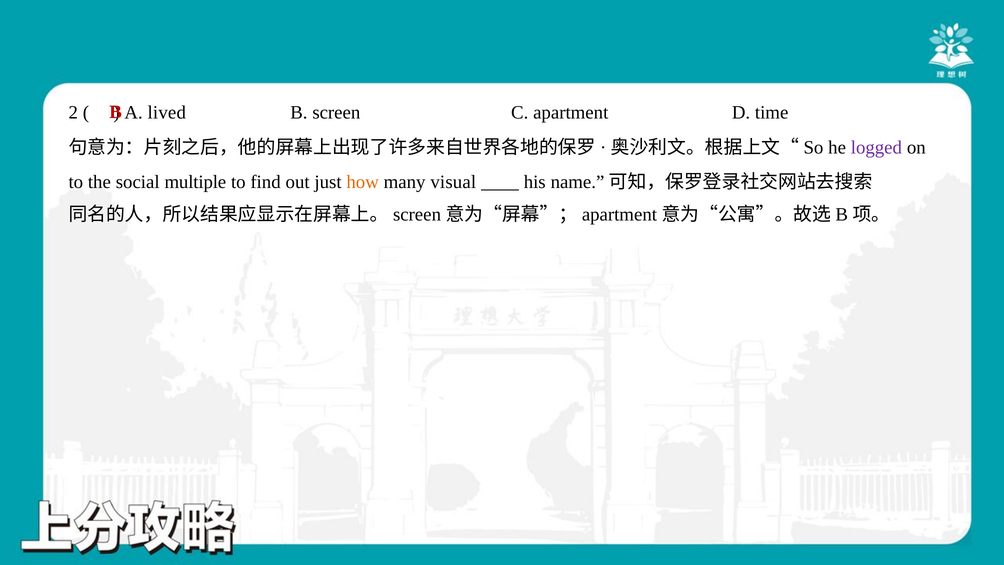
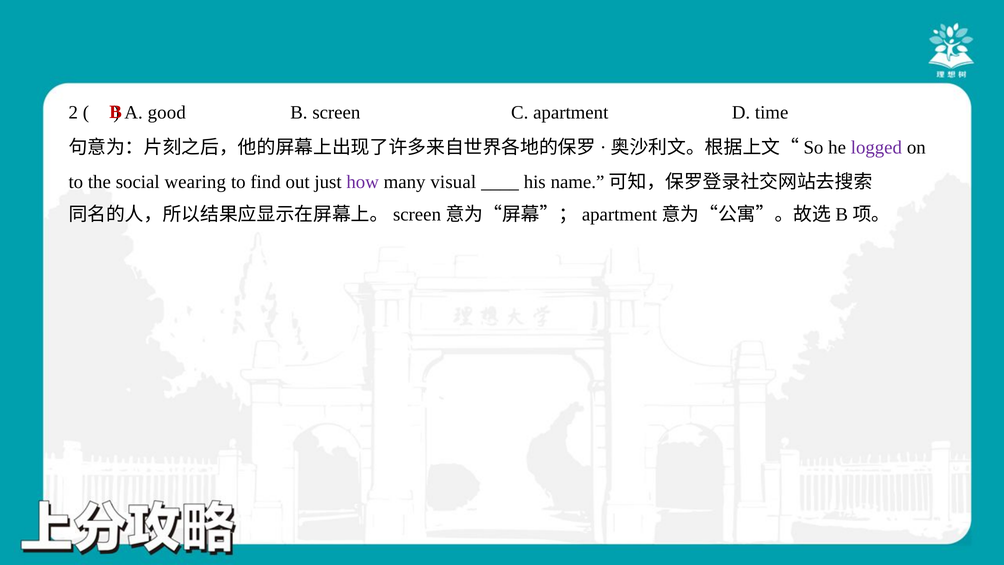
lived: lived -> good
multiple: multiple -> wearing
how colour: orange -> purple
